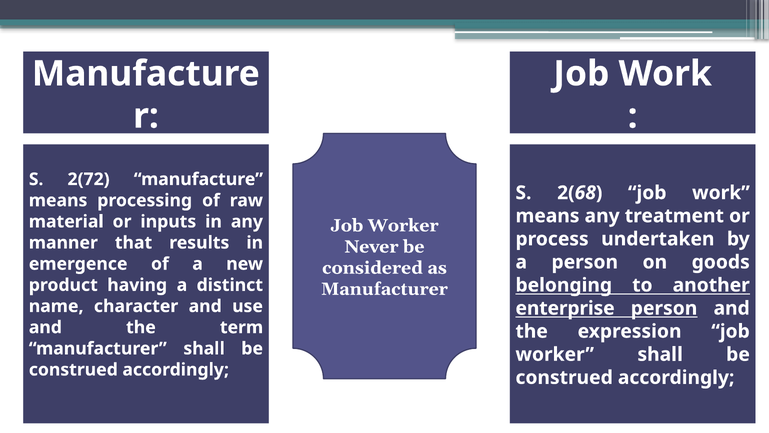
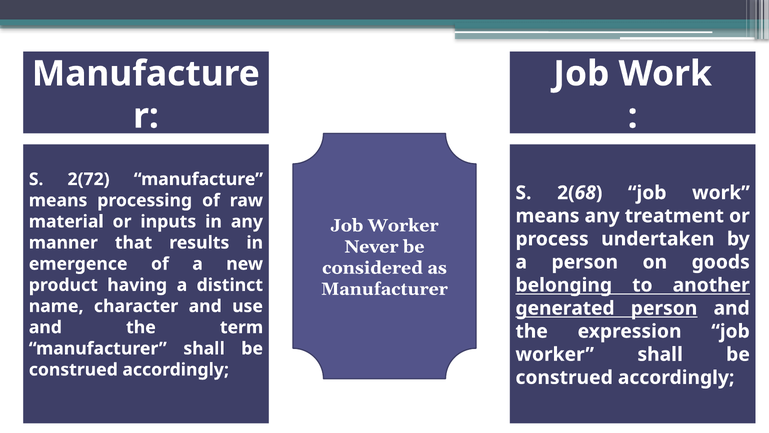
enterprise: enterprise -> generated
